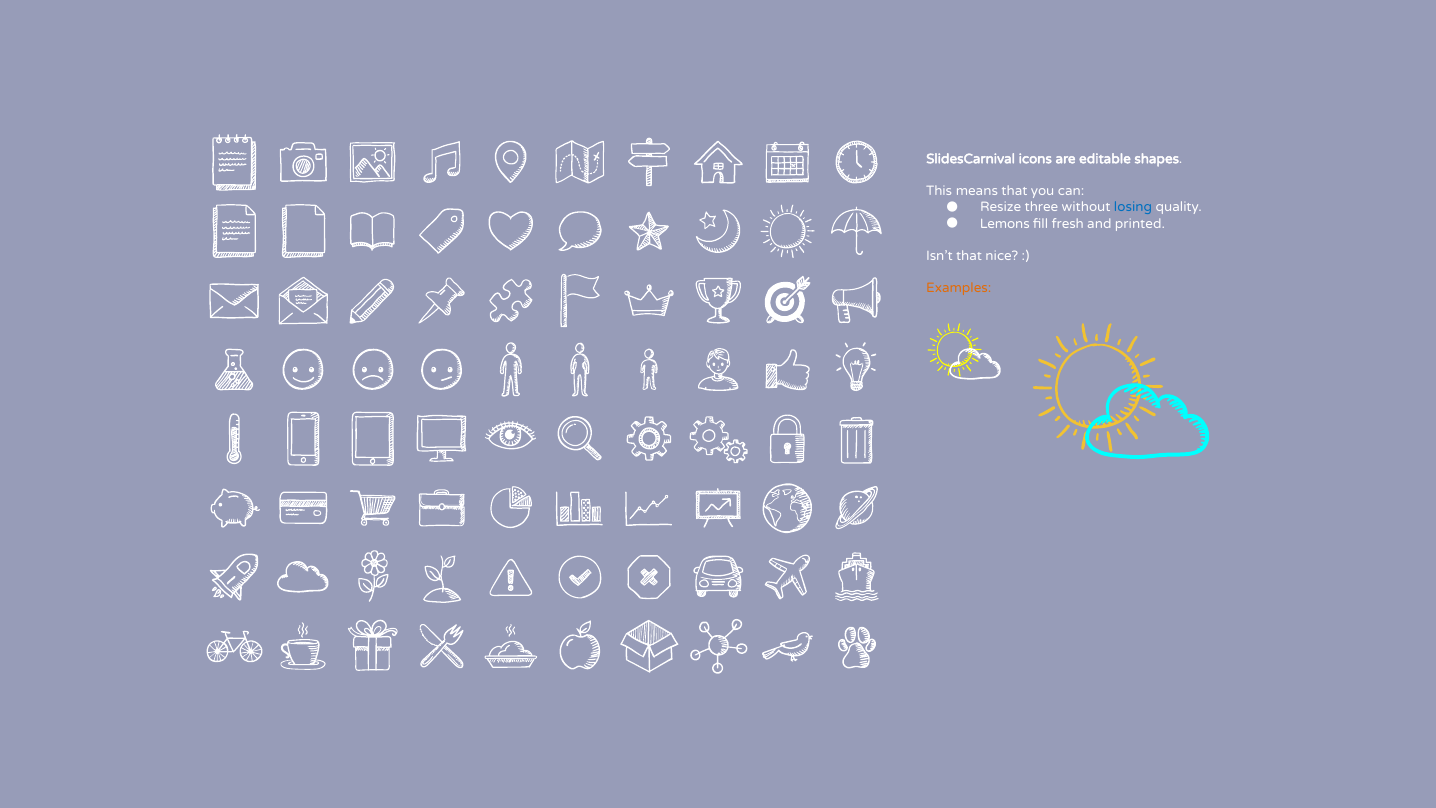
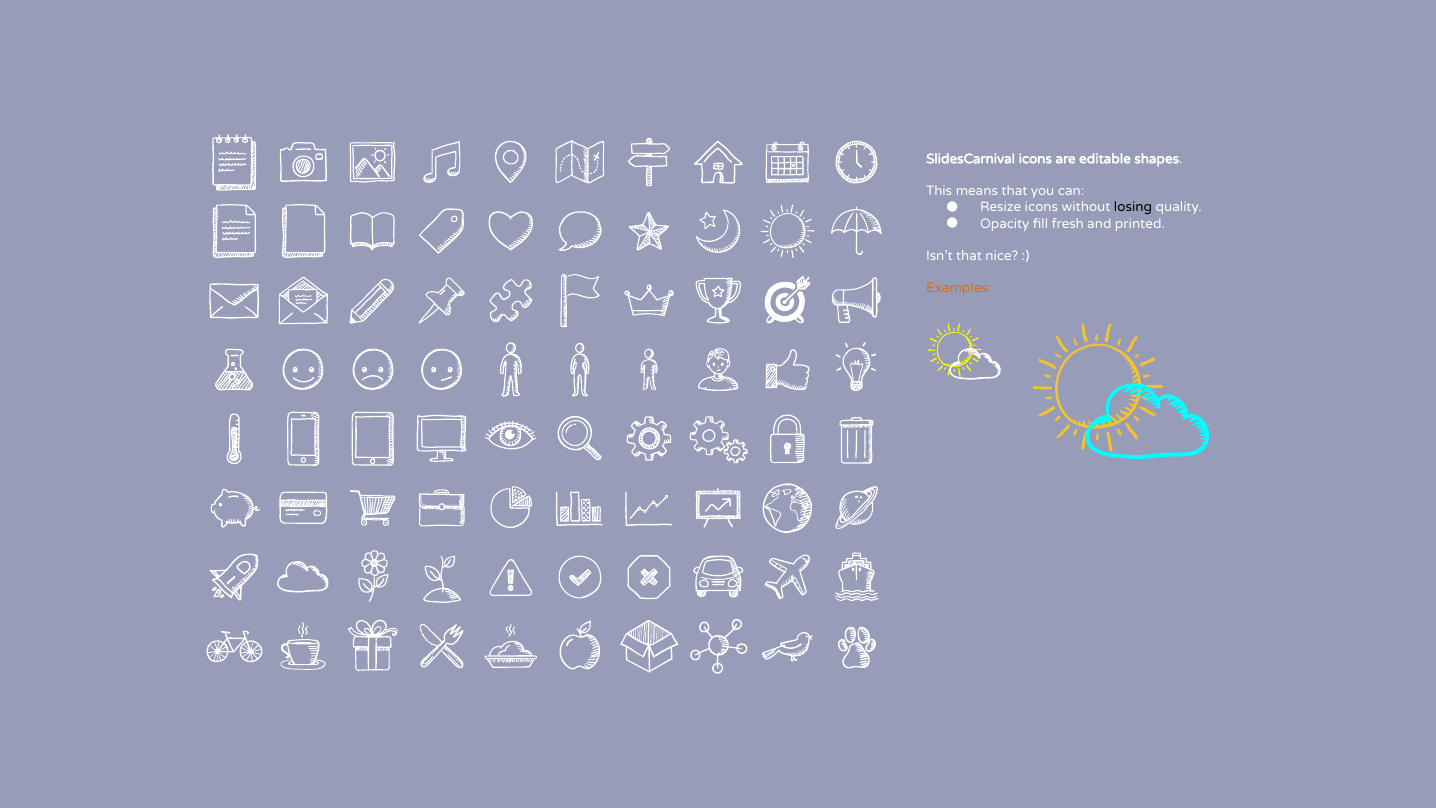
Resize three: three -> icons
losing colour: blue -> black
Lemons: Lemons -> Opacity
